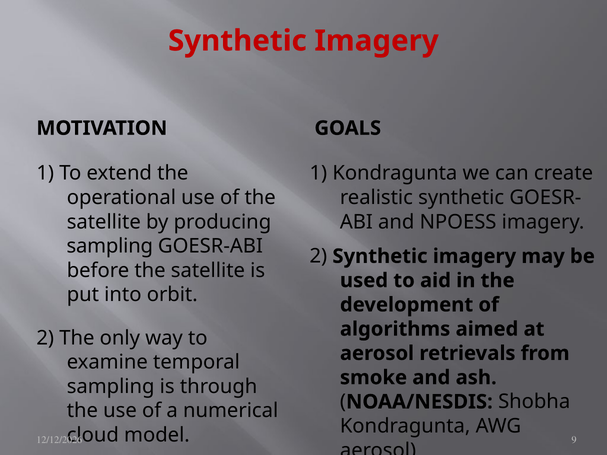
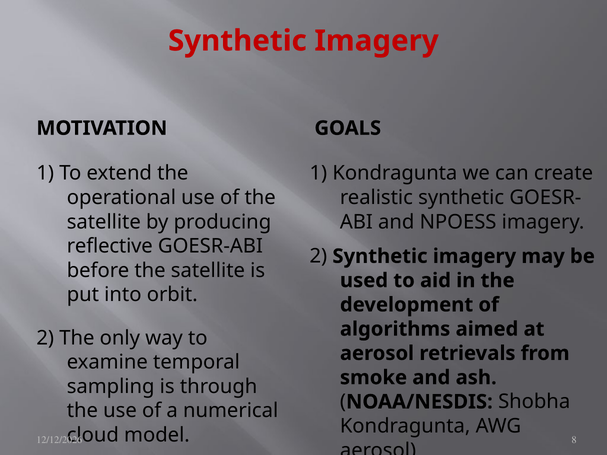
sampling at (110, 246): sampling -> reflective
9: 9 -> 8
